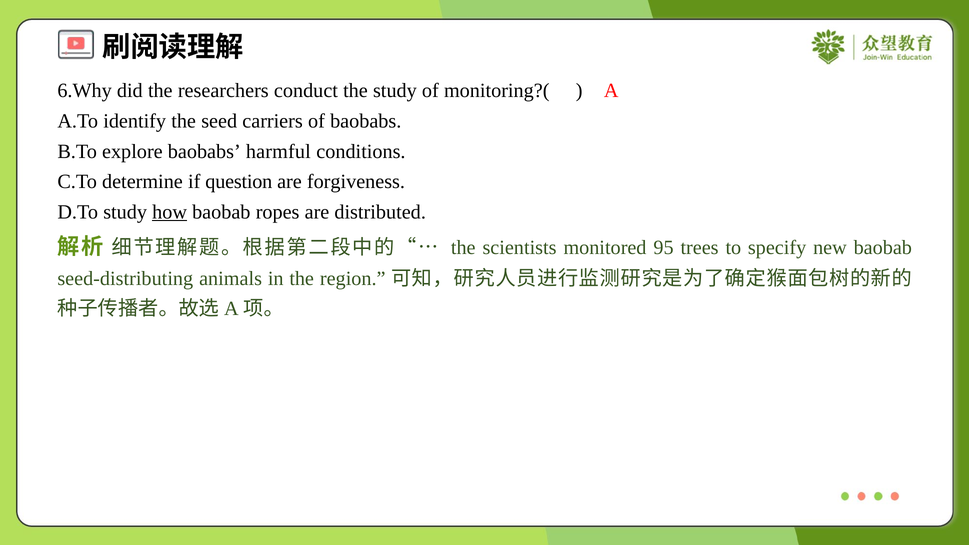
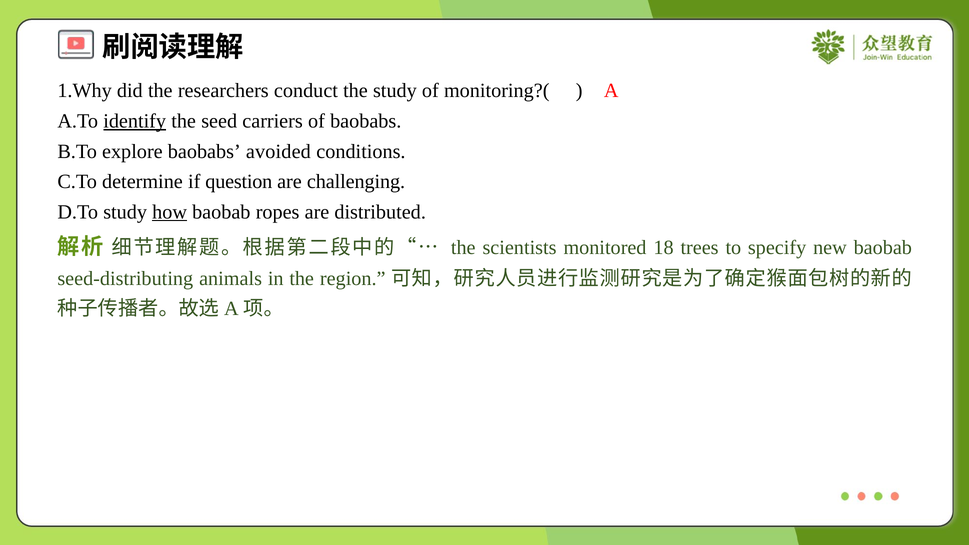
6.Why: 6.Why -> 1.Why
identify underline: none -> present
harmful: harmful -> avoided
forgiveness: forgiveness -> challenging
95: 95 -> 18
